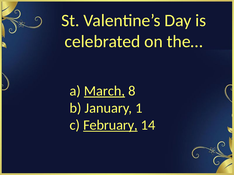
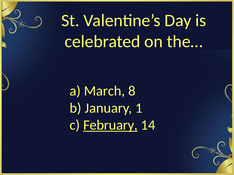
March underline: present -> none
